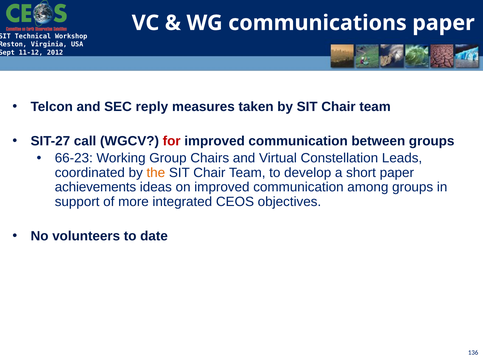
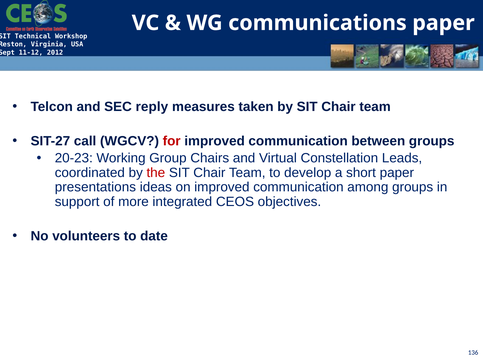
66-23: 66-23 -> 20-23
the colour: orange -> red
achievements: achievements -> presentations
